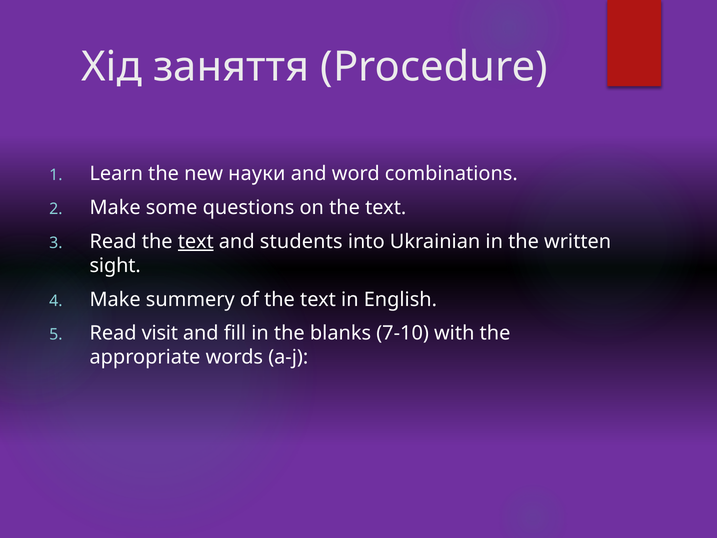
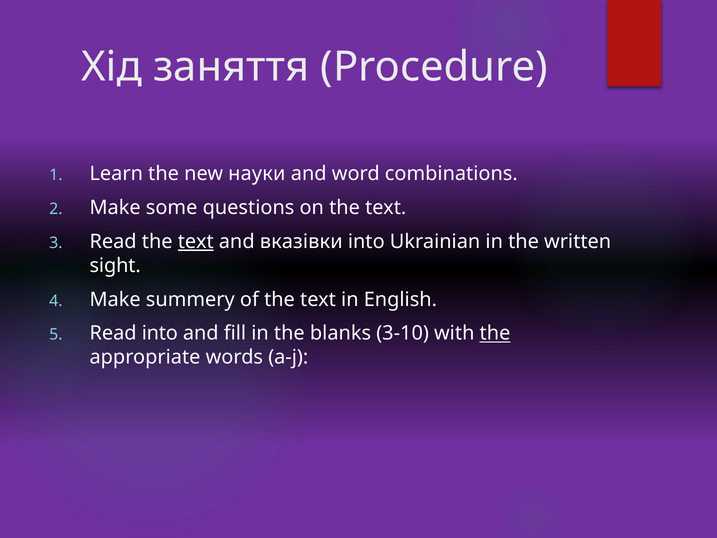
students: students -> вказівки
Read visit: visit -> into
7-10: 7-10 -> 3-10
the at (495, 333) underline: none -> present
